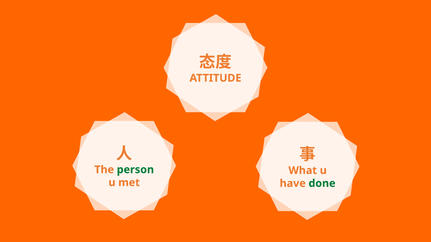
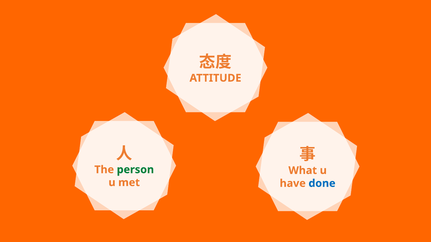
done colour: green -> blue
